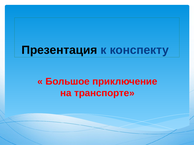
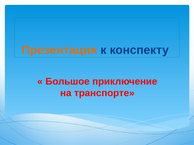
Презентация colour: black -> orange
